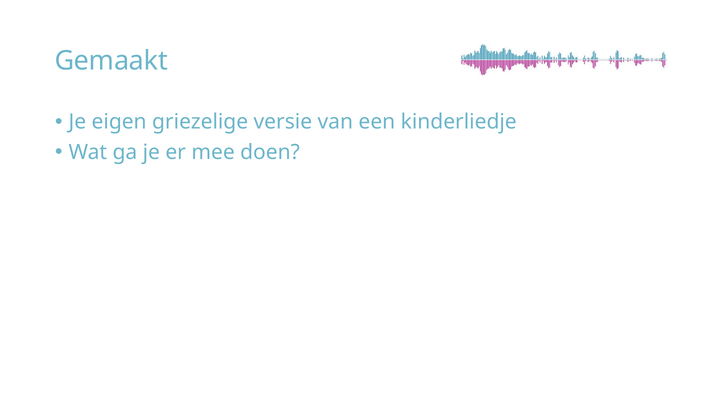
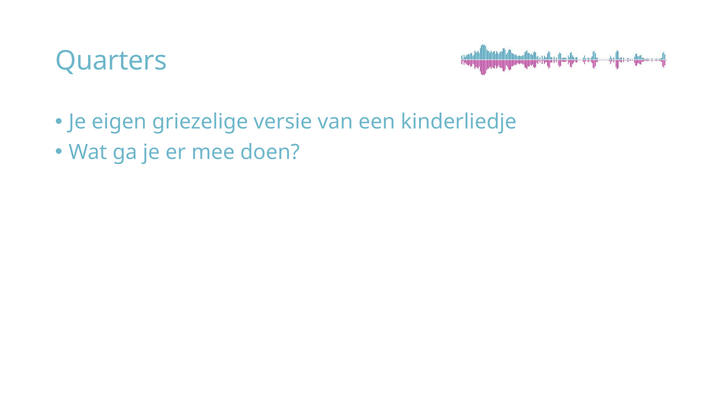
Gemaakt: Gemaakt -> Quarters
